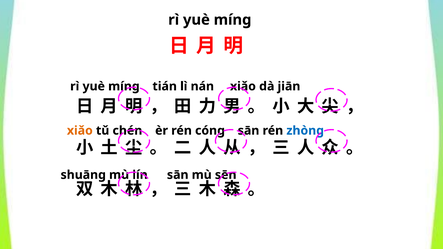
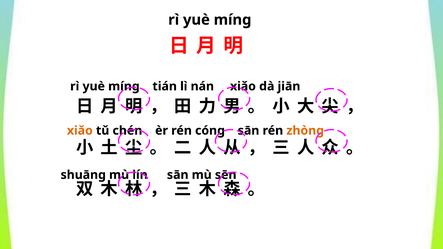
zhònɡ colour: blue -> orange
